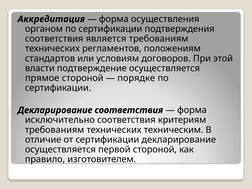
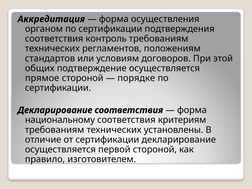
является: является -> контроль
власти: власти -> общих
исключительно: исключительно -> национальному
техническим: техническим -> установлены
